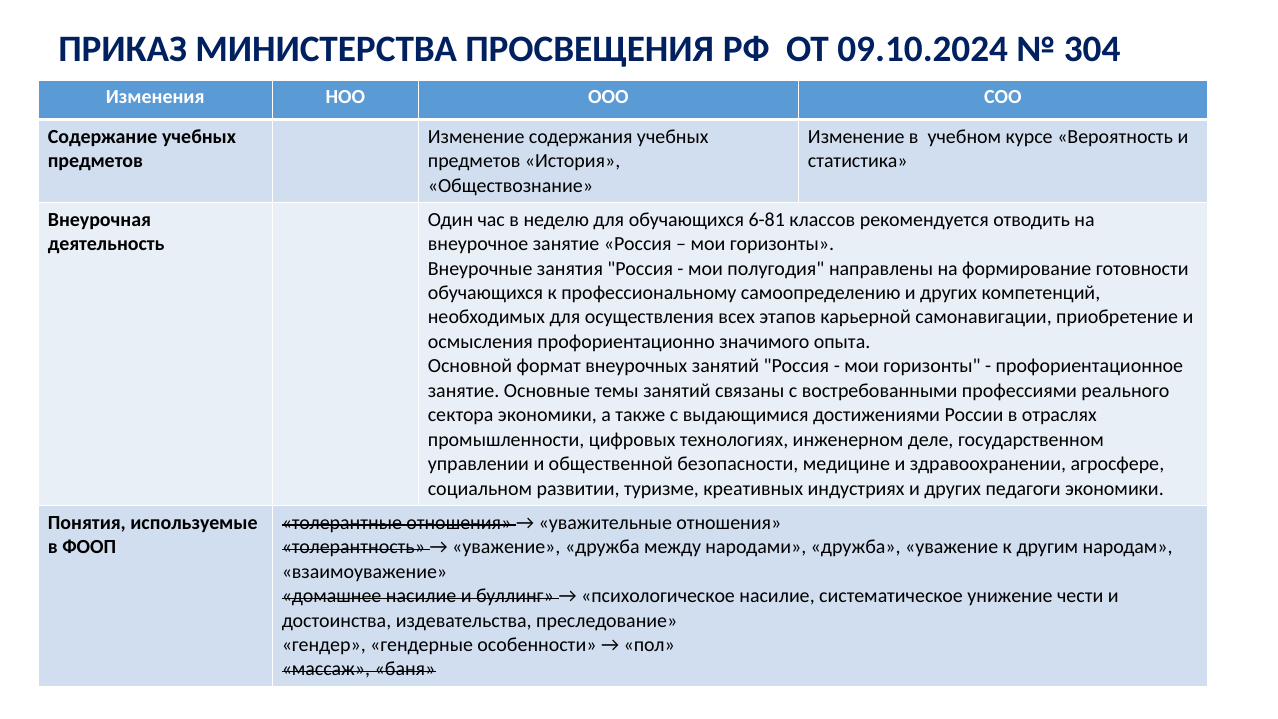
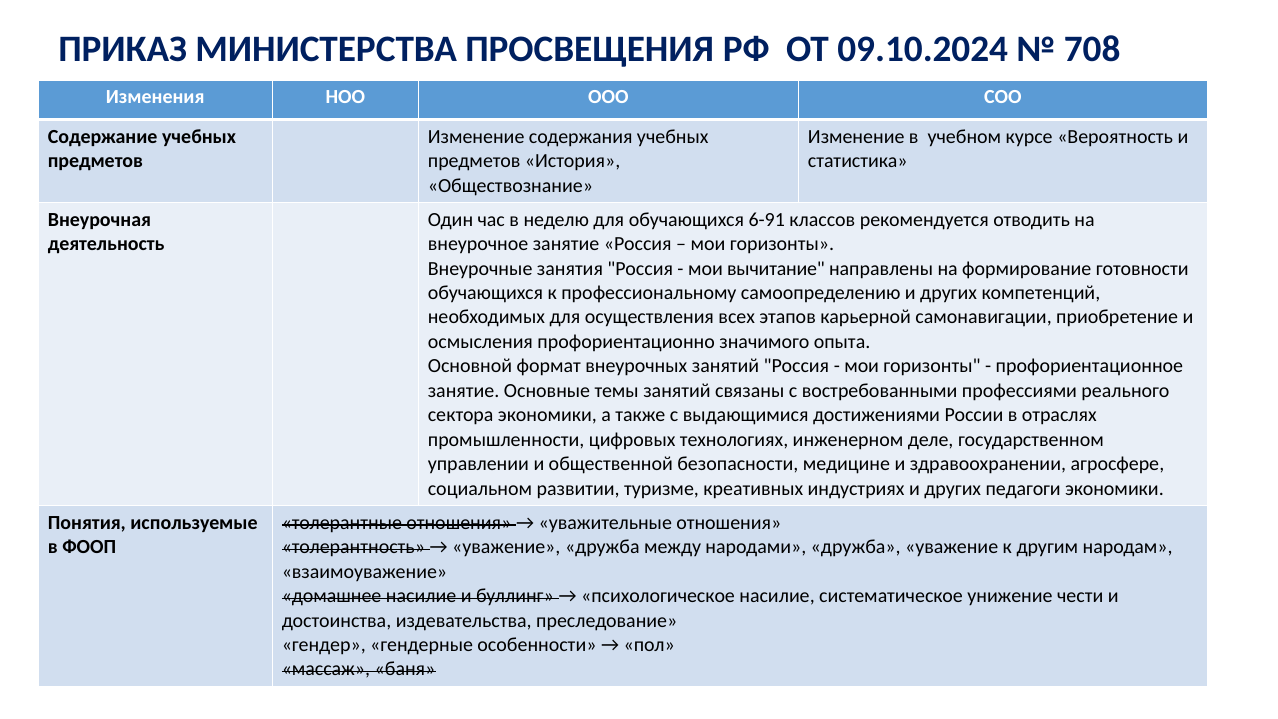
304: 304 -> 708
6-81: 6-81 -> 6-91
полугодия: полугодия -> вычитание
